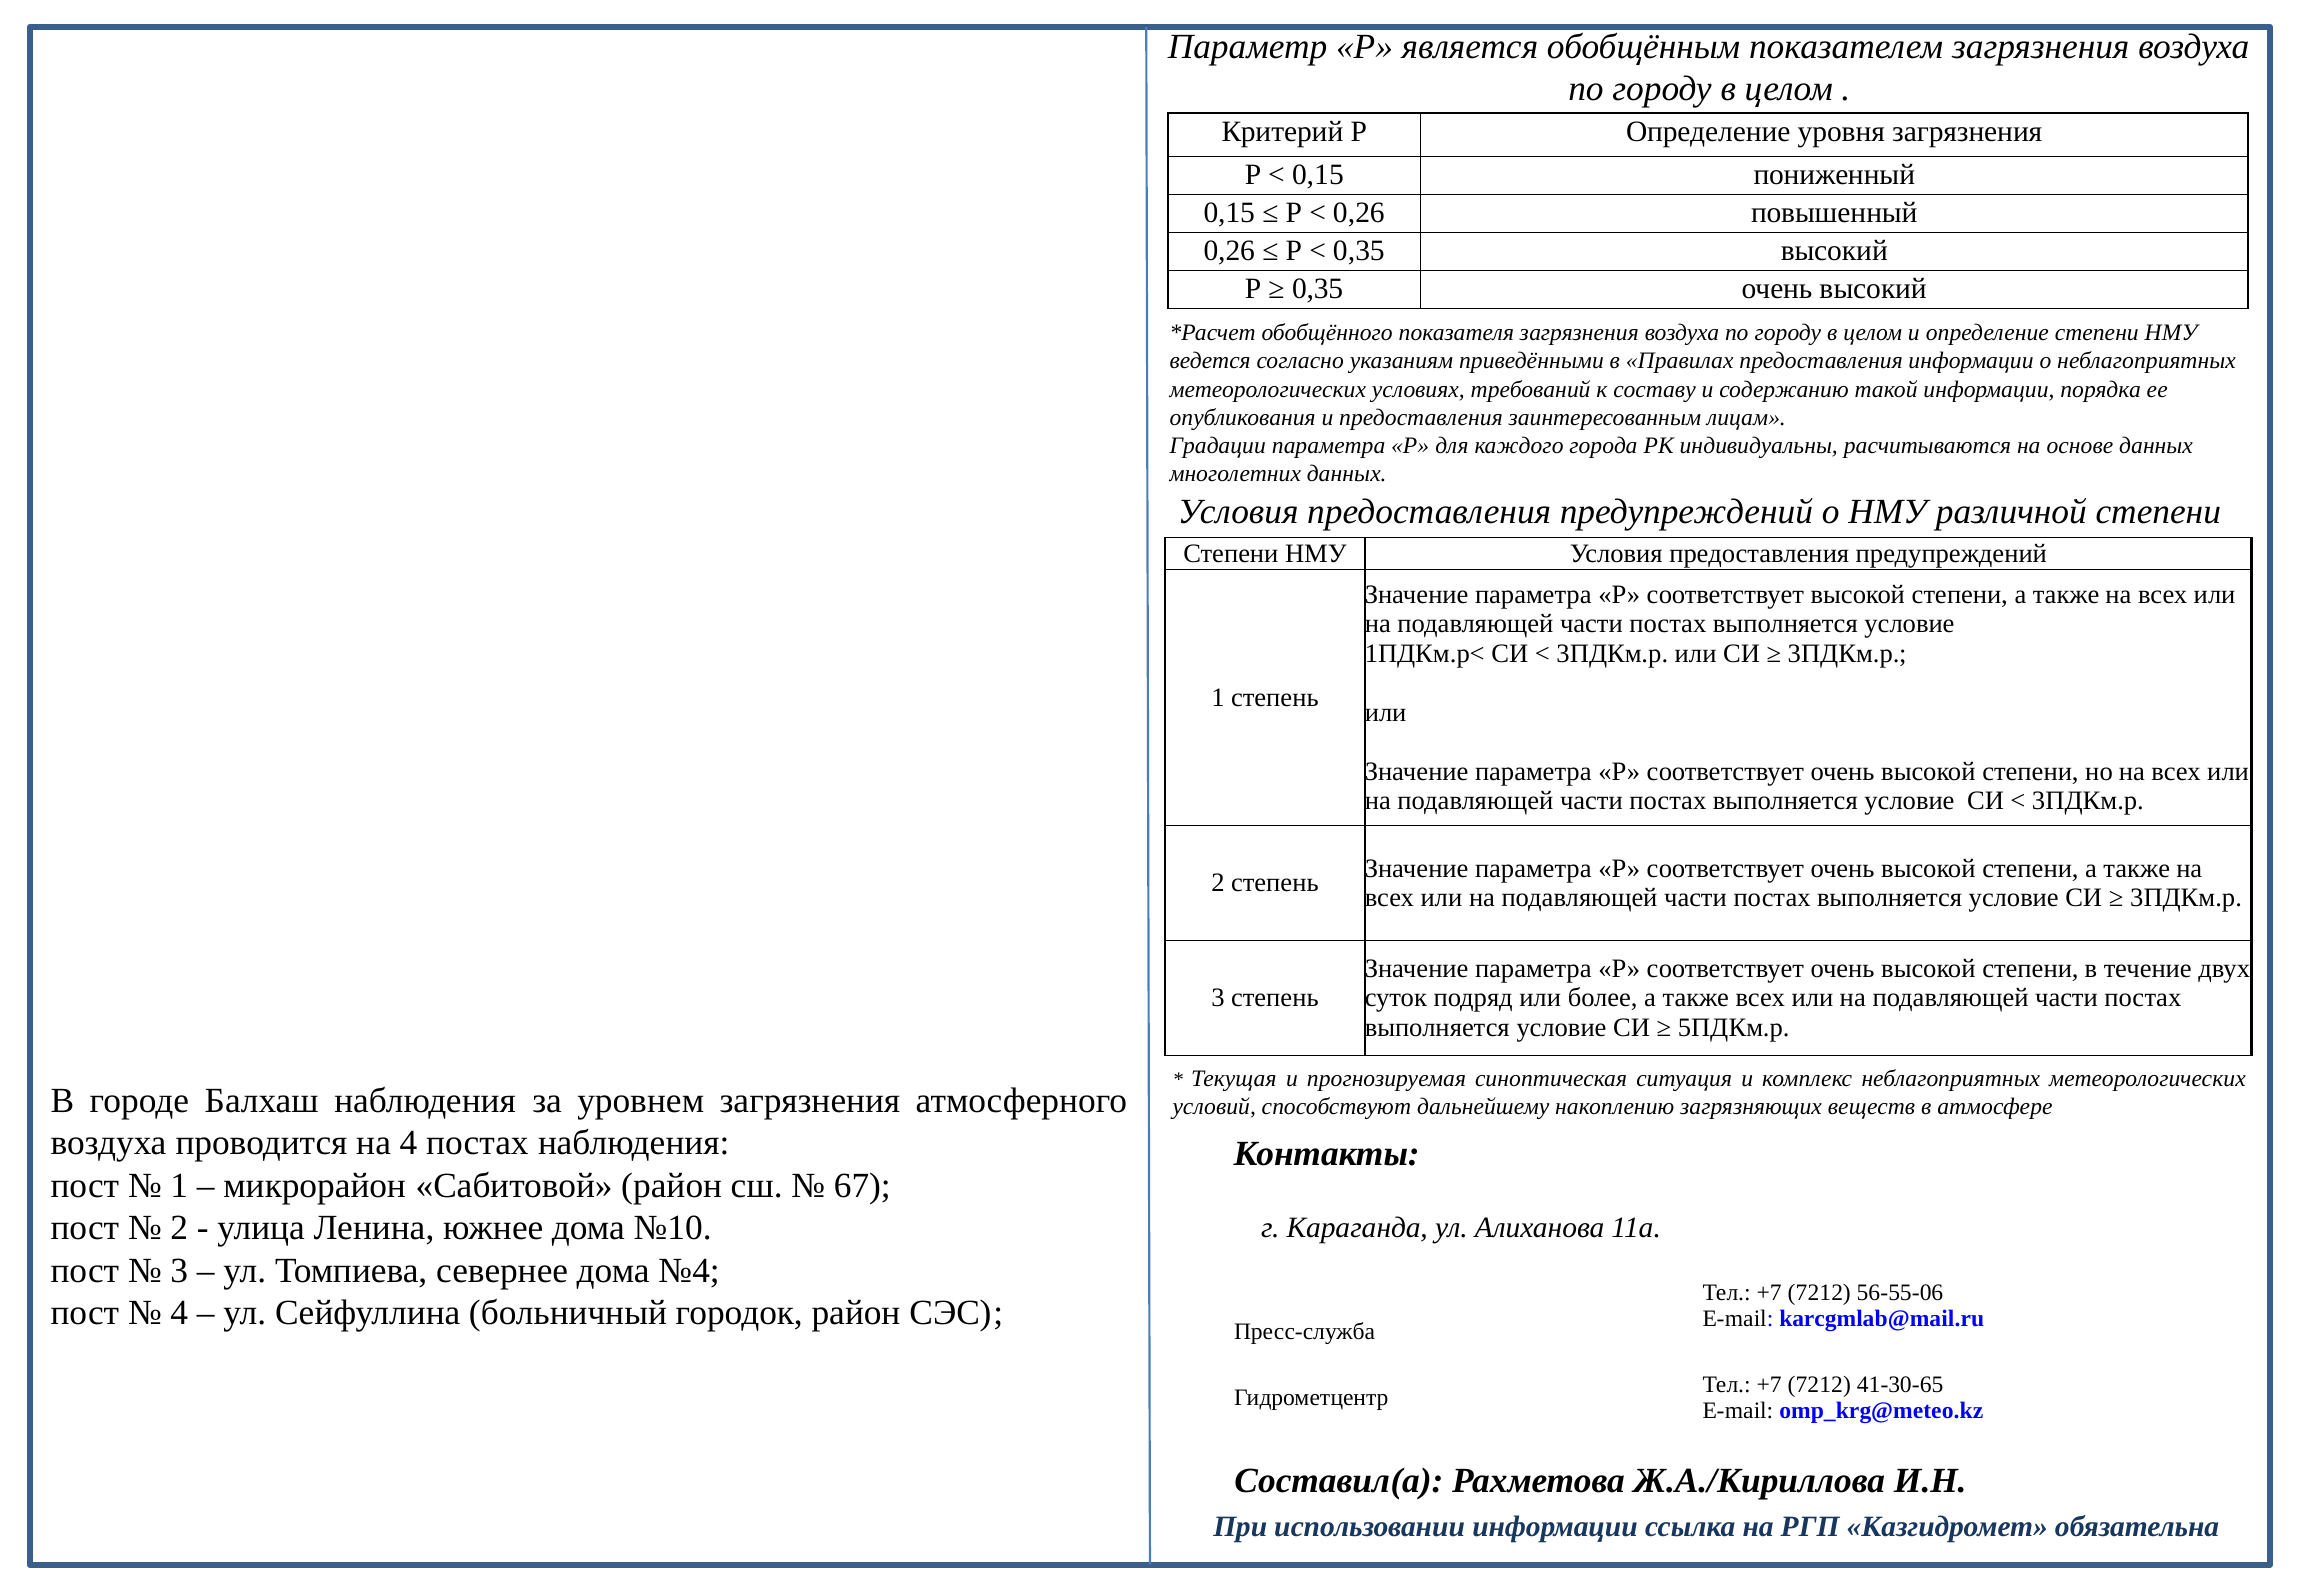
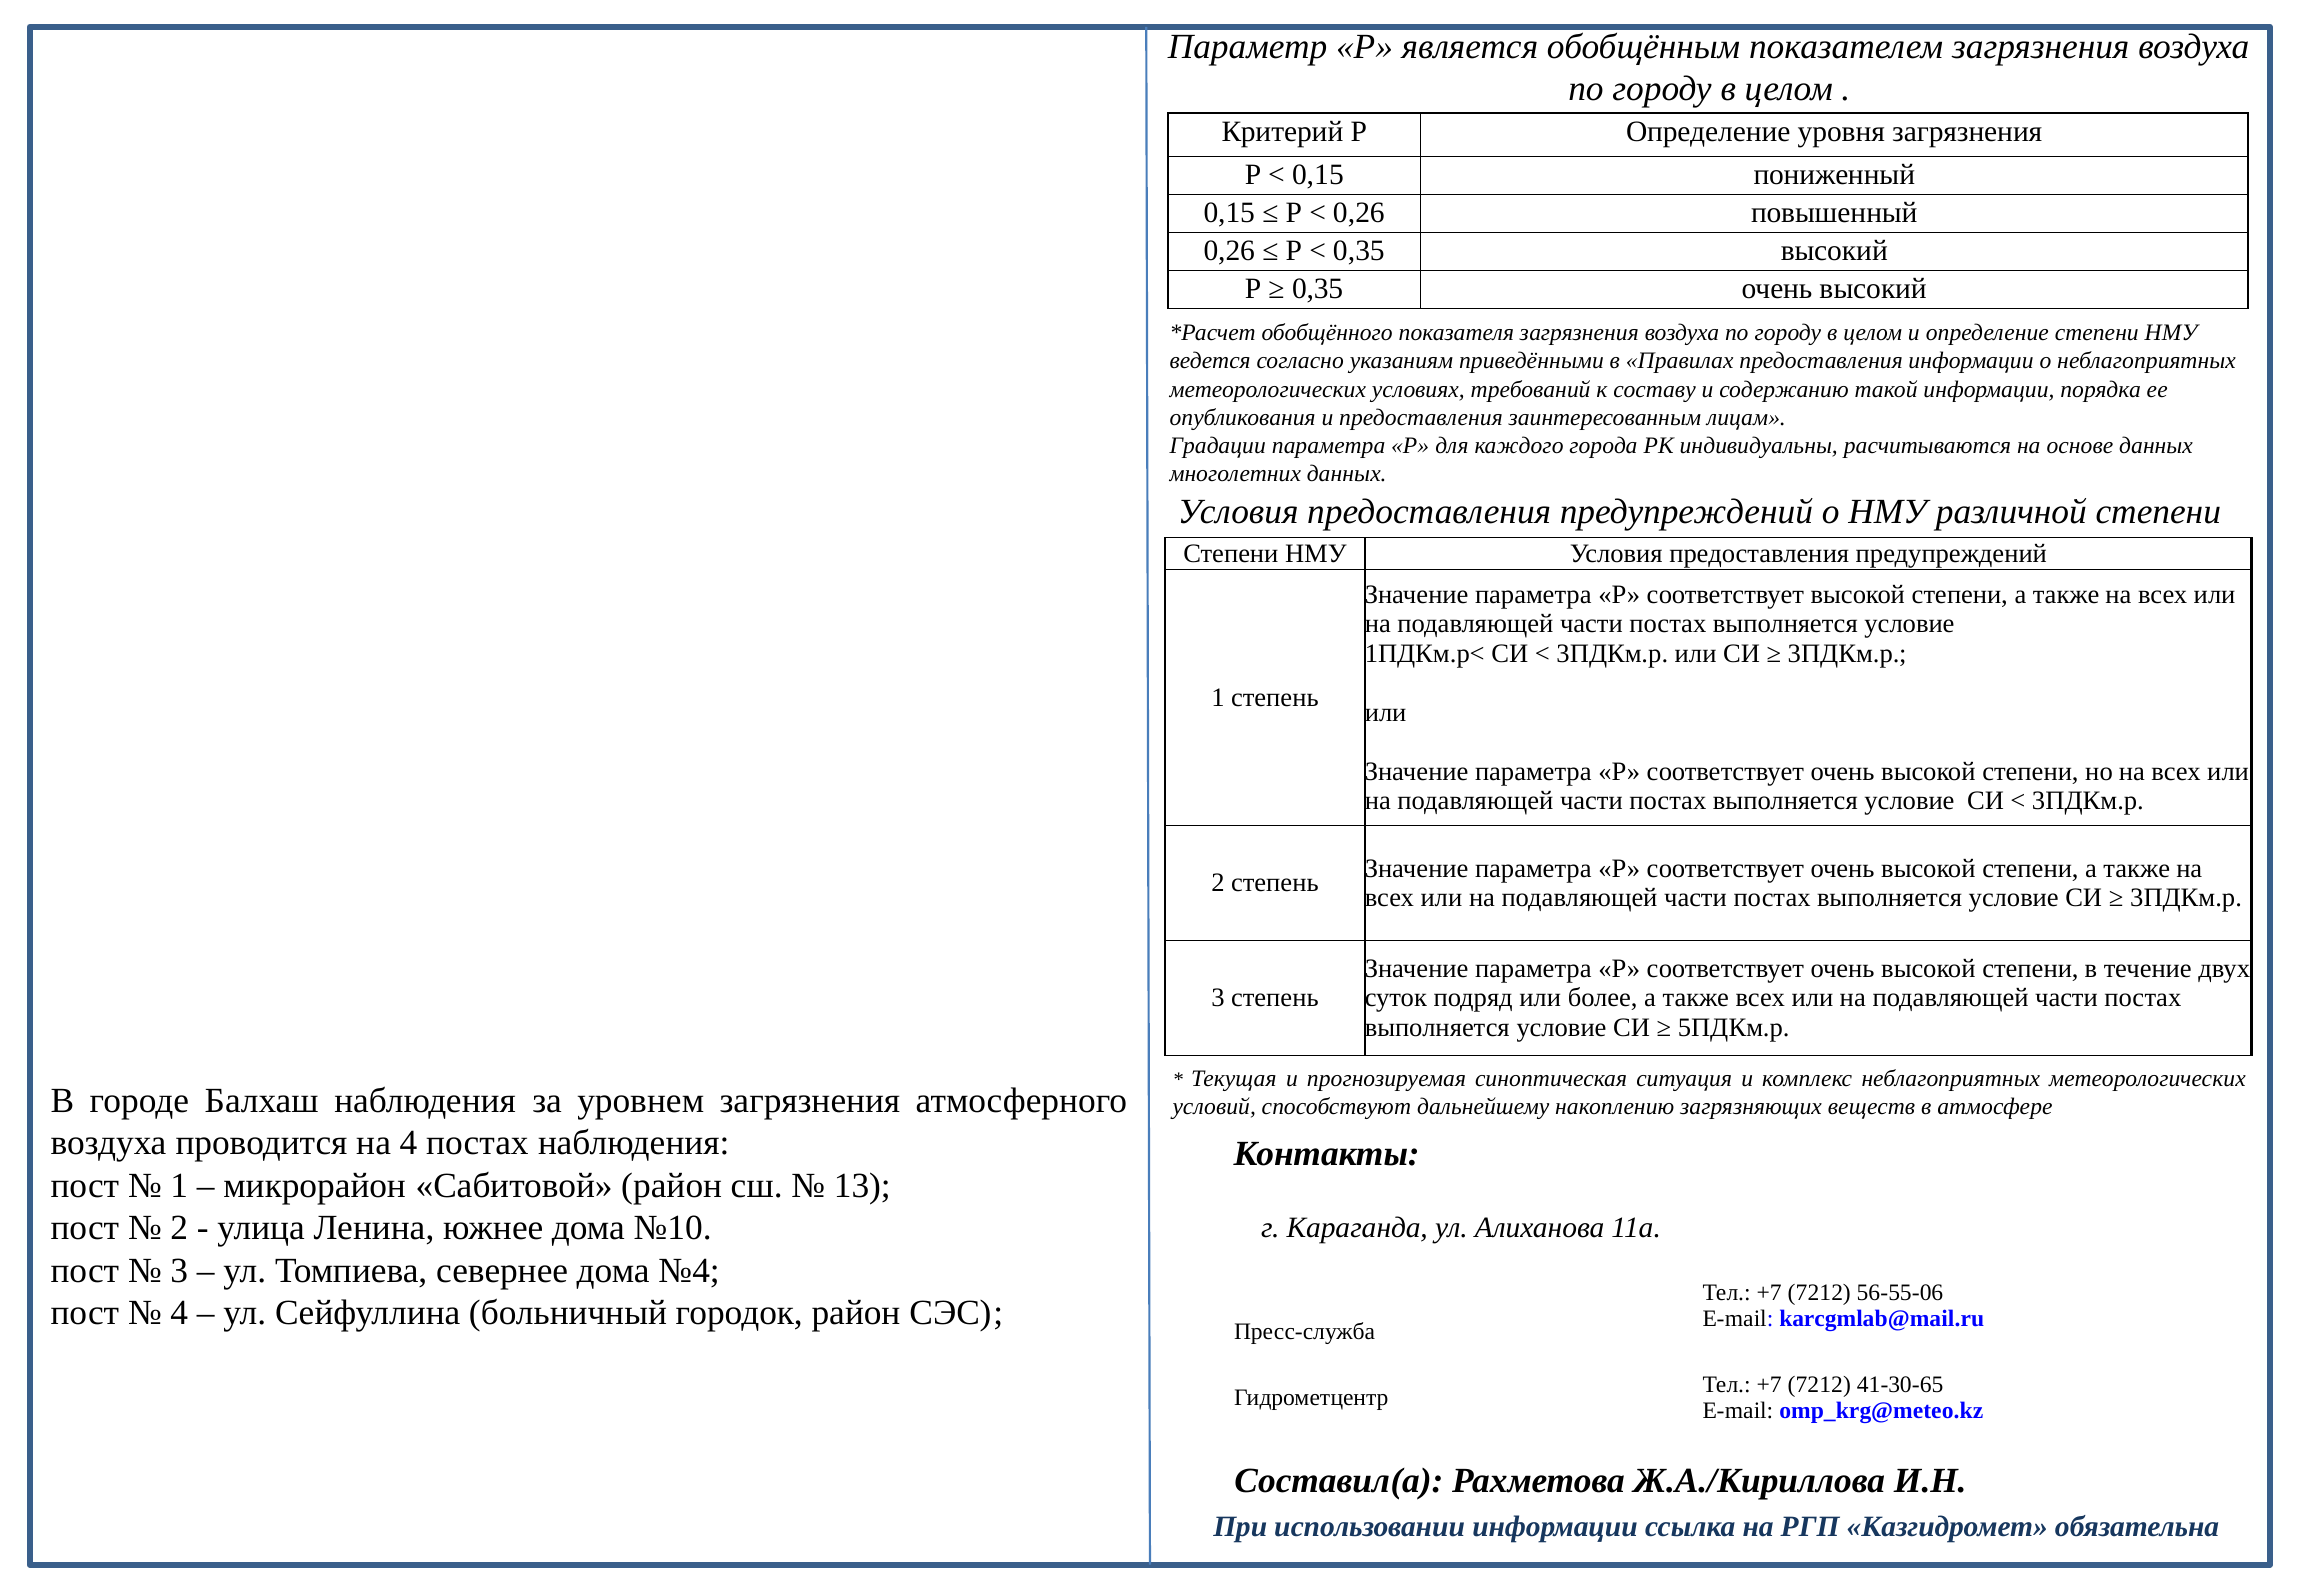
67: 67 -> 13
